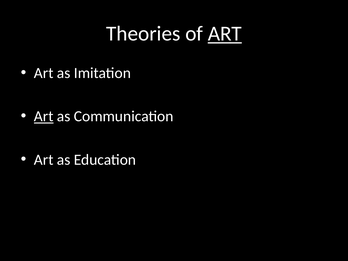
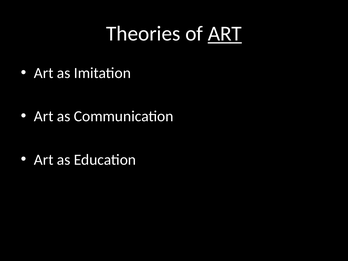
Art at (44, 116) underline: present -> none
